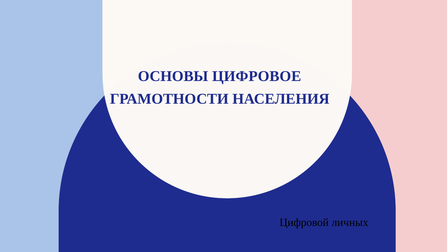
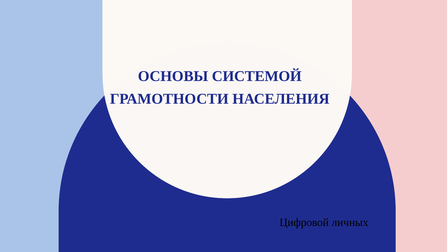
ЦИФРОВОЕ: ЦИФРОВОЕ -> СИСТЕМОЙ
